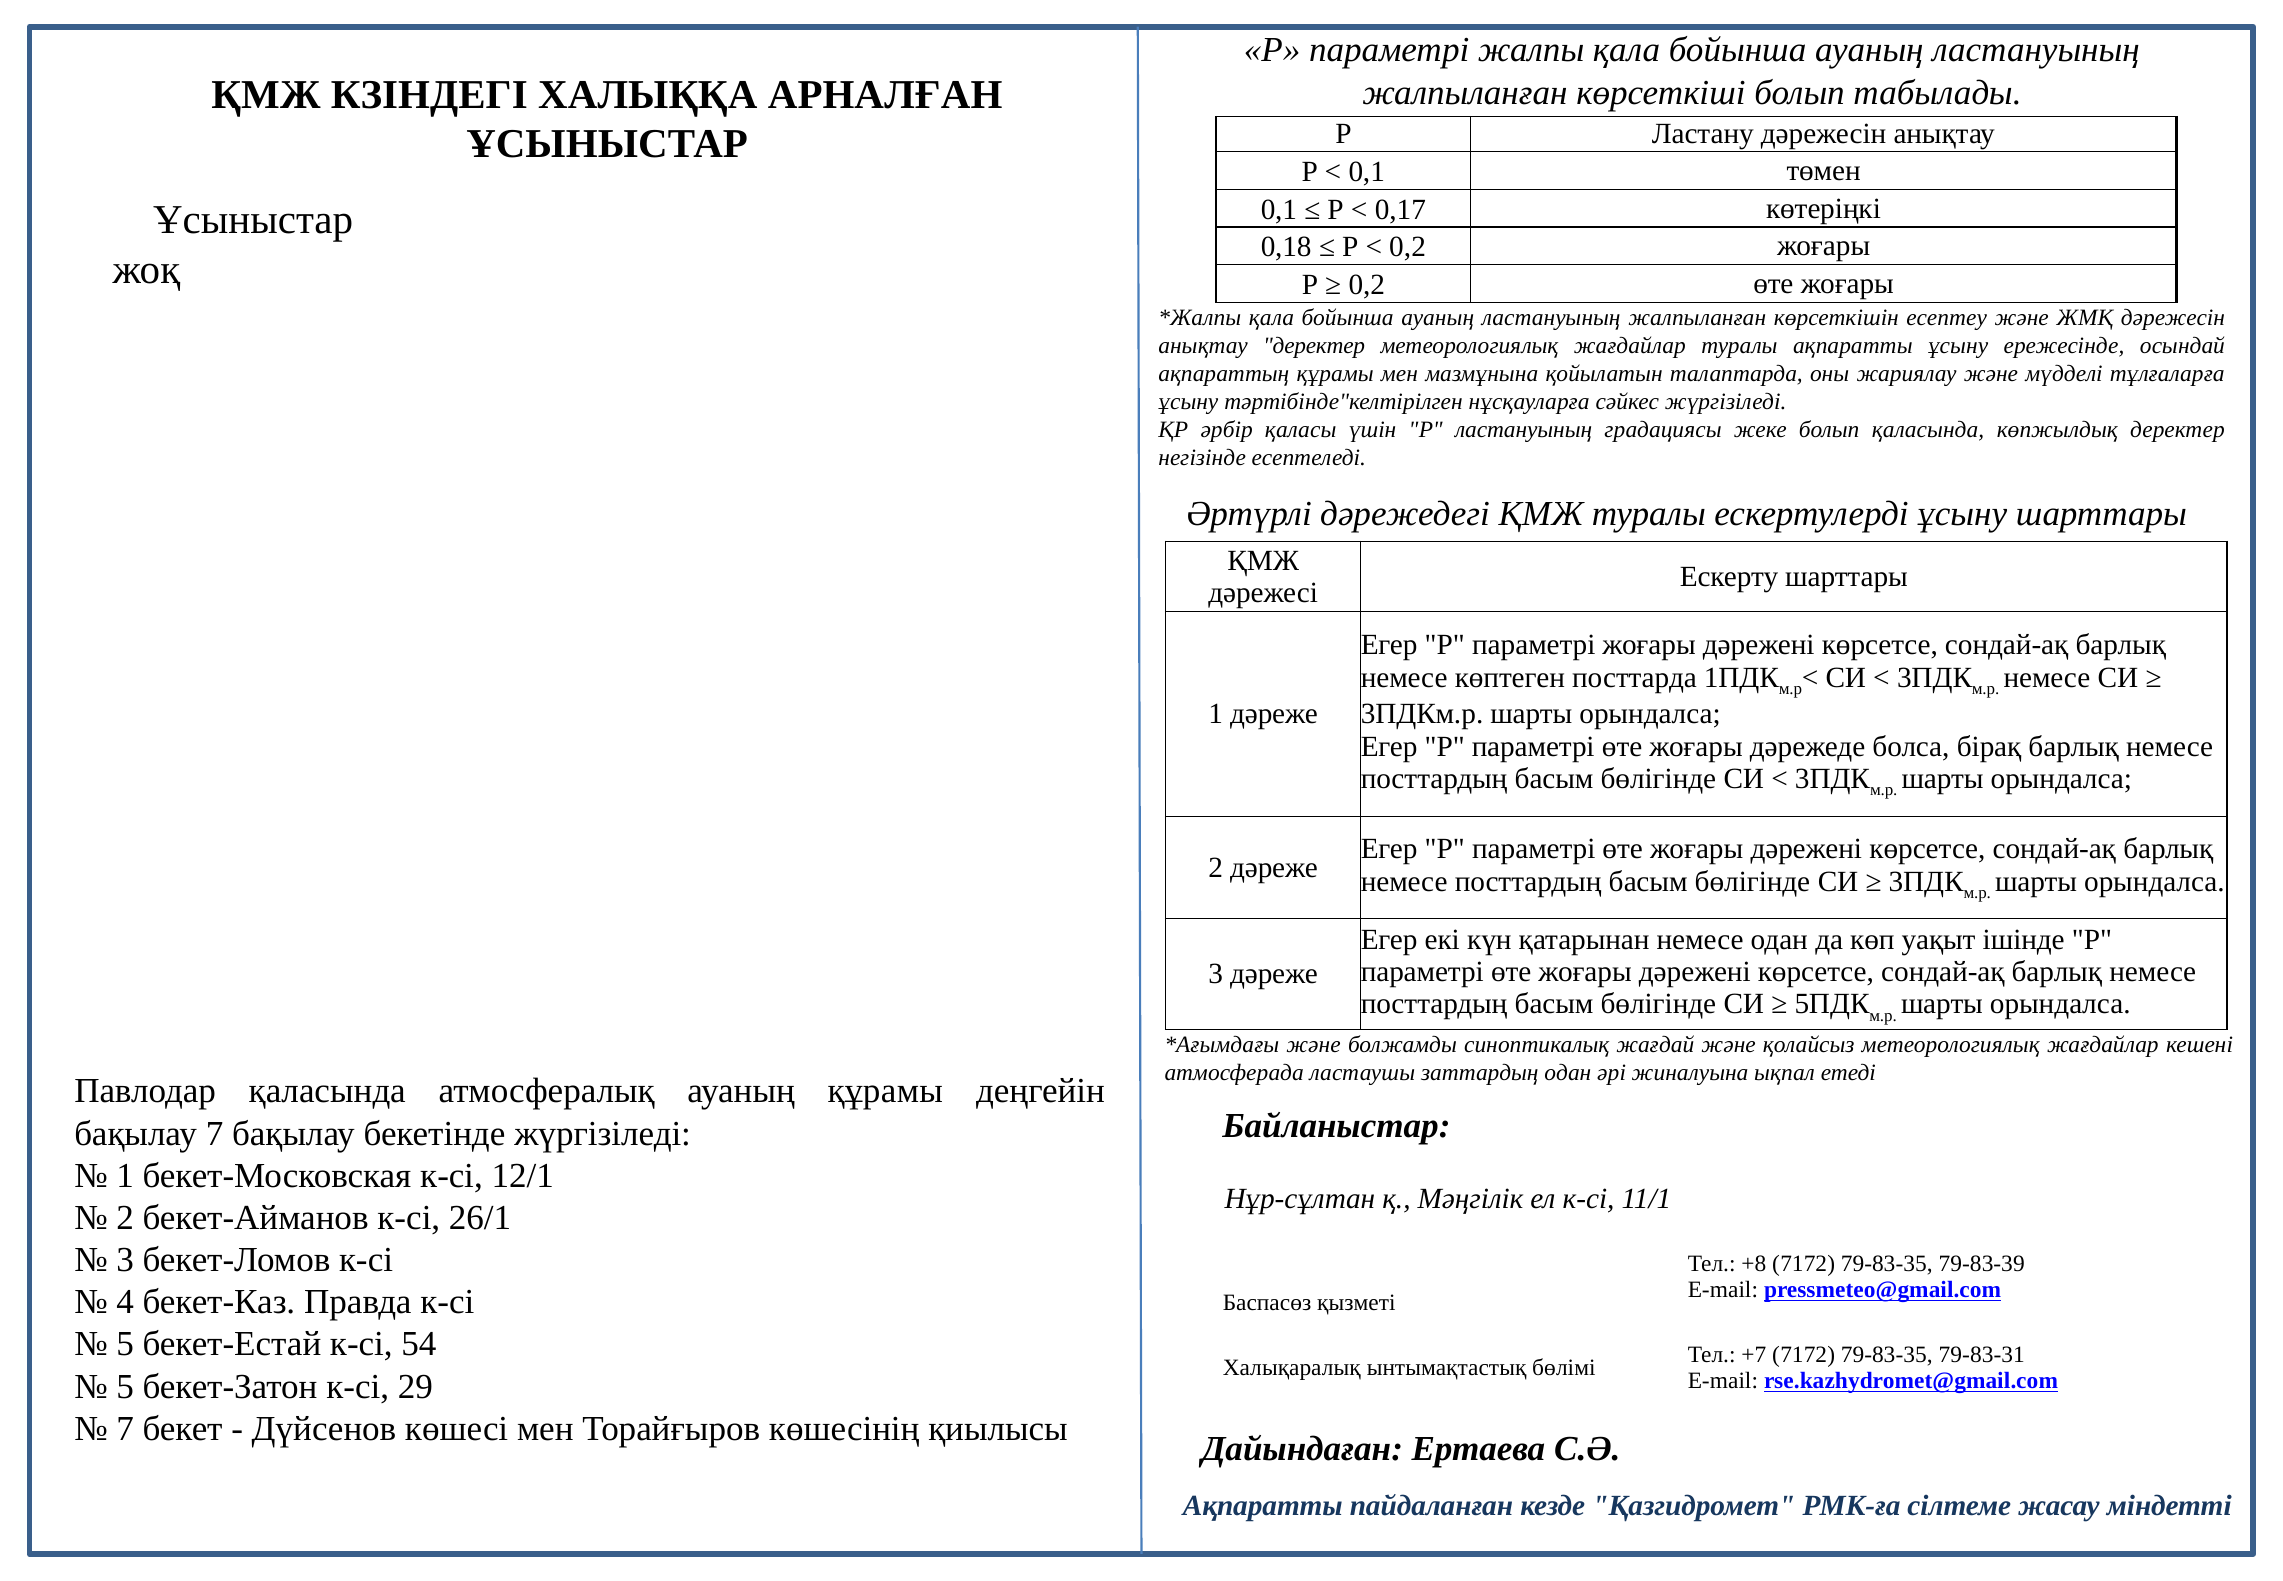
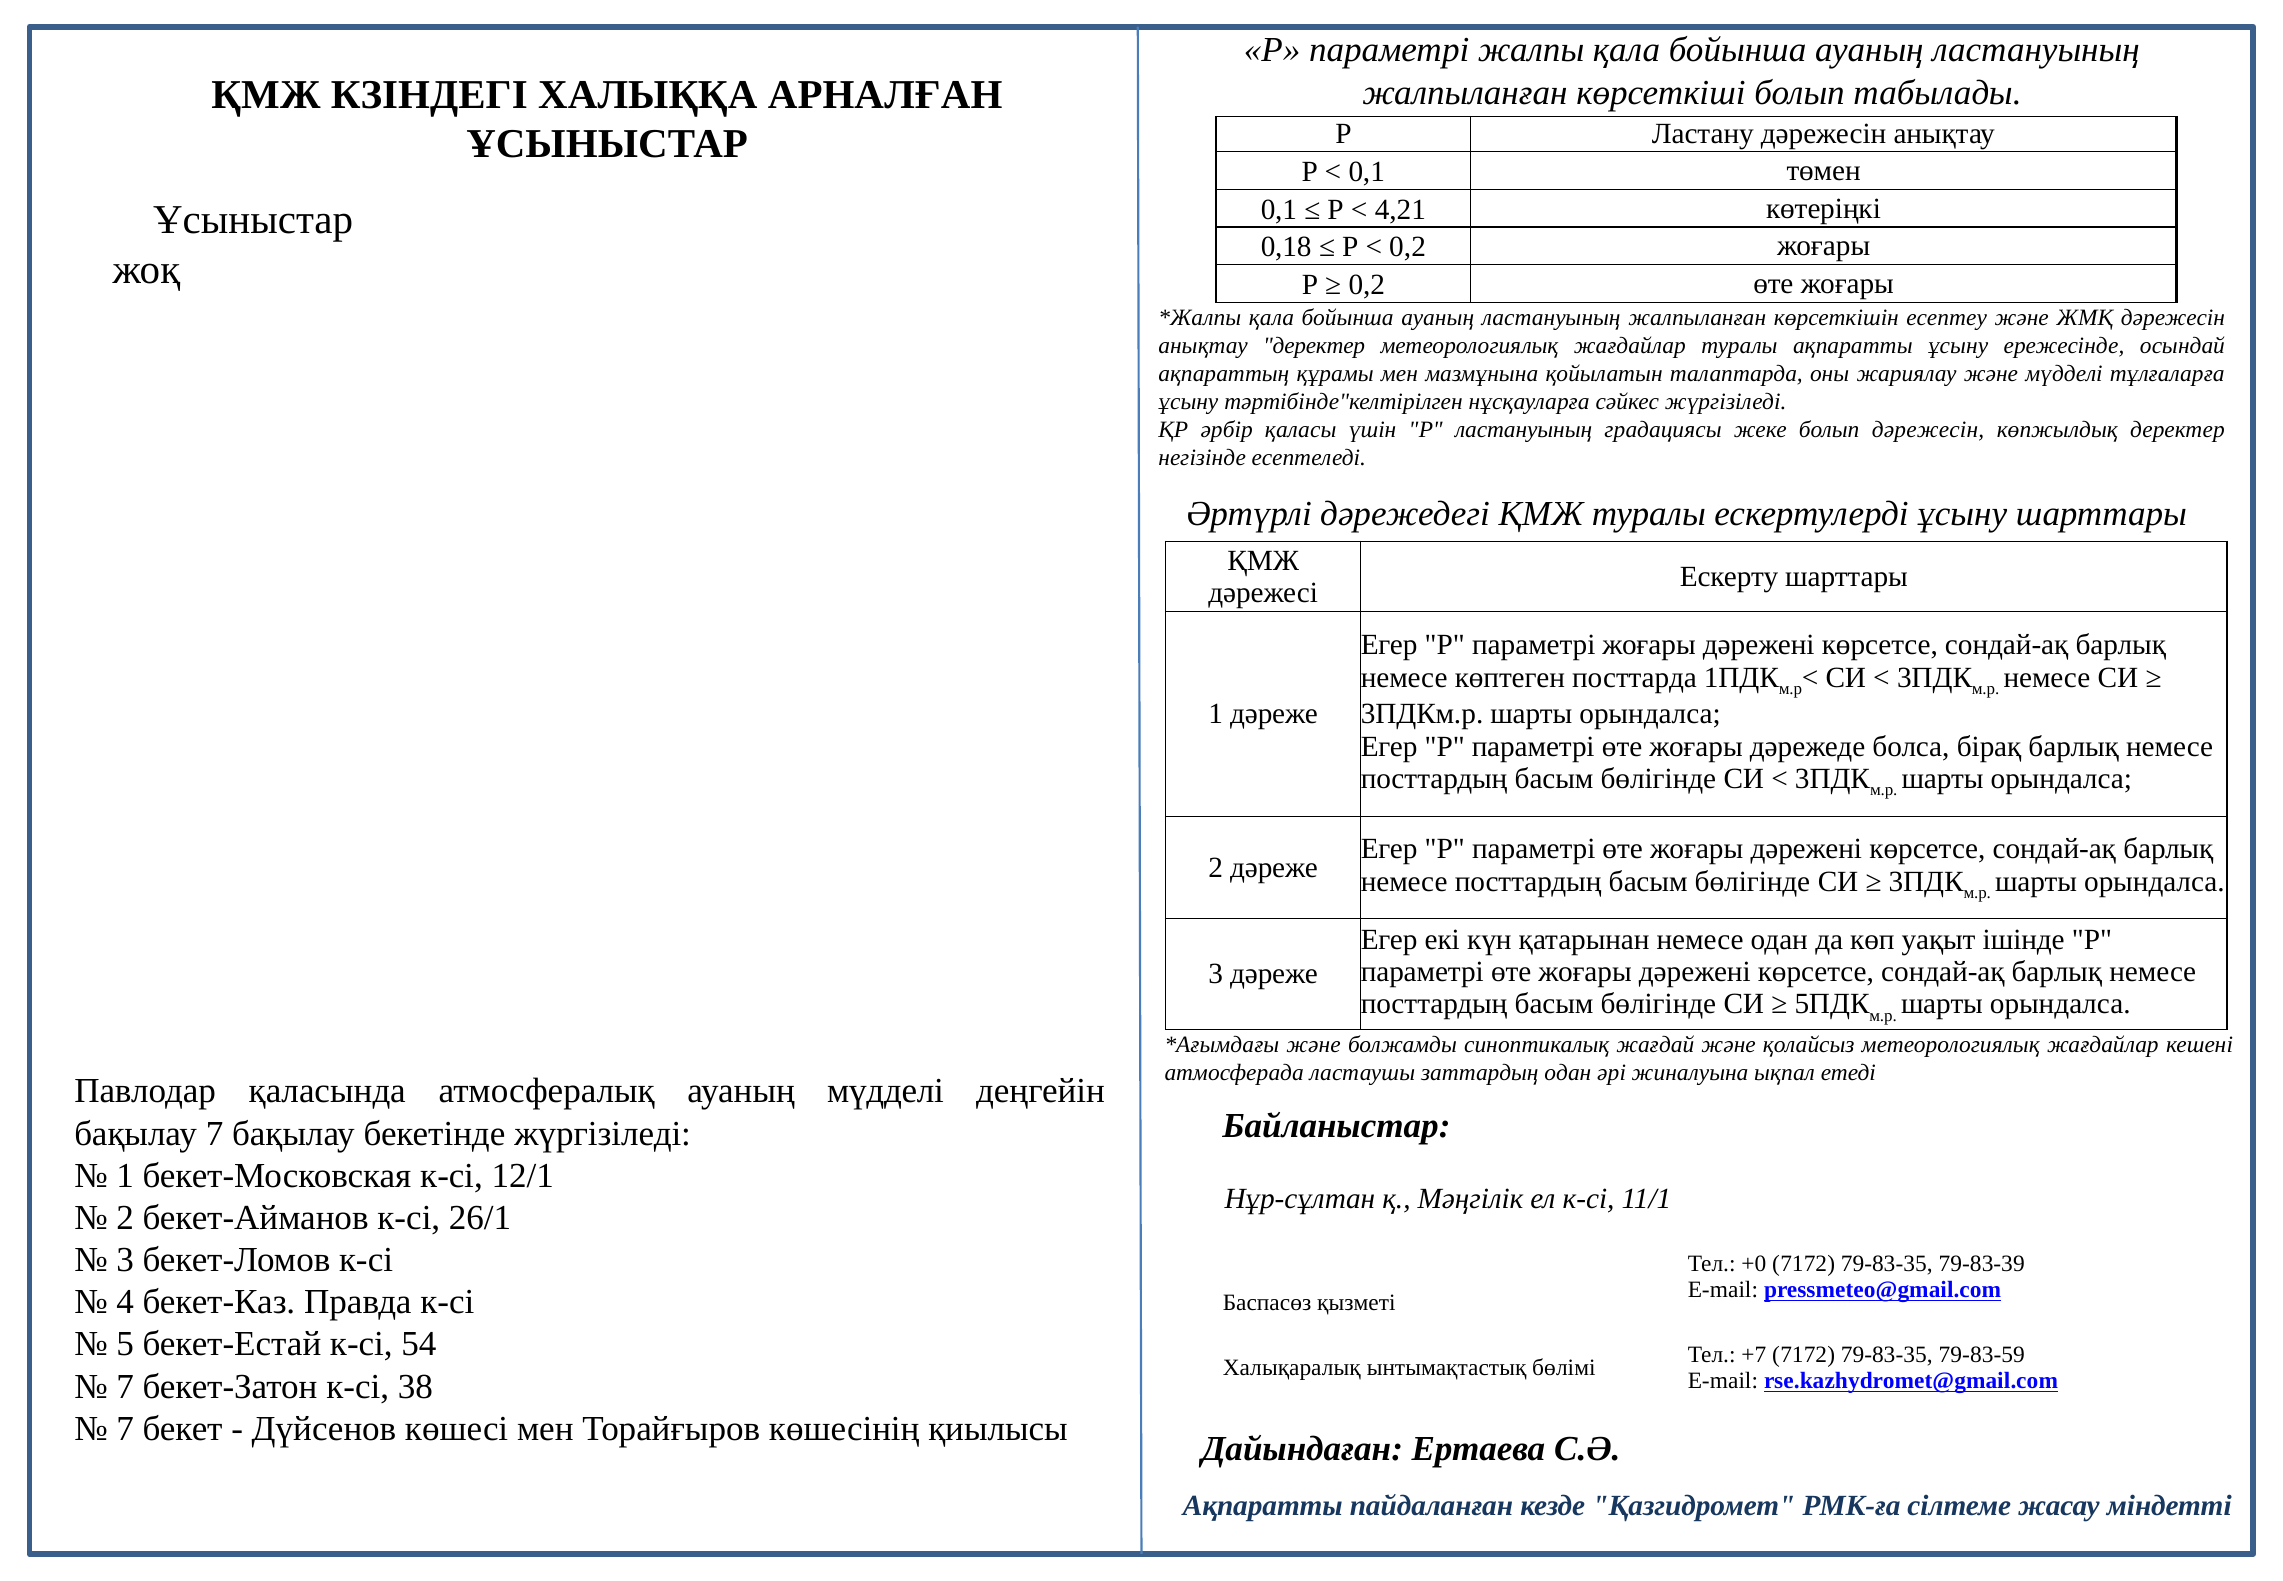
0,17: 0,17 -> 4,21
болып қаласында: қаласында -> дәрежесін
ауаның құрамы: құрамы -> мүдделі
+8: +8 -> +0
79-83-31: 79-83-31 -> 79-83-59
5 at (125, 1386): 5 -> 7
29: 29 -> 38
